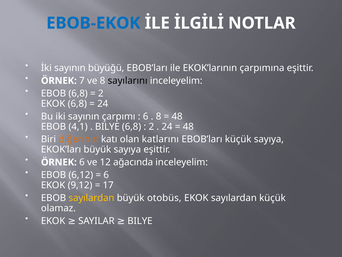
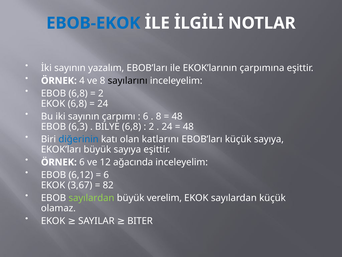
büyüğü: büyüğü -> yazalım
7: 7 -> 4
4,1: 4,1 -> 6,3
diğerinin colour: orange -> blue
9,12: 9,12 -> 3,67
17: 17 -> 82
sayılardan at (91, 198) colour: yellow -> light green
otobüs: otobüs -> verelim
SAYILAR BILYE: BILYE -> BITER
